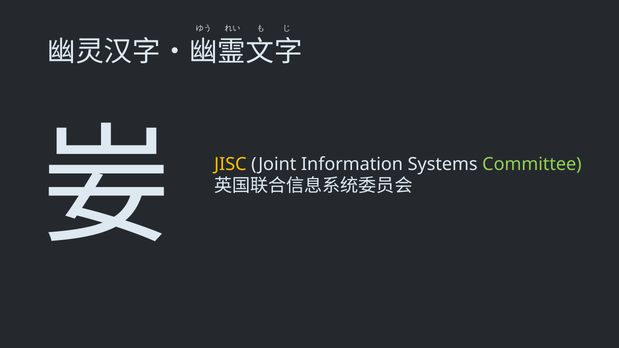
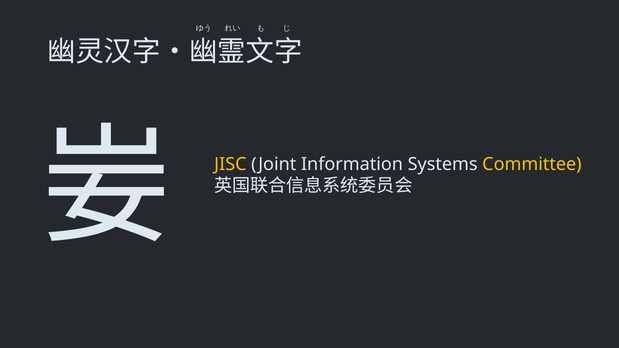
Committee colour: light green -> yellow
